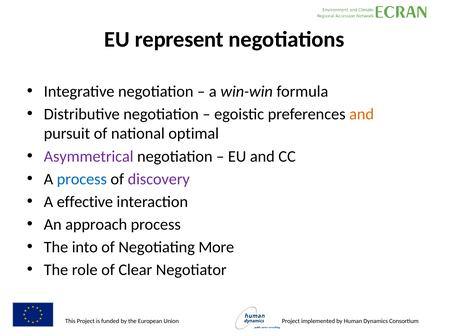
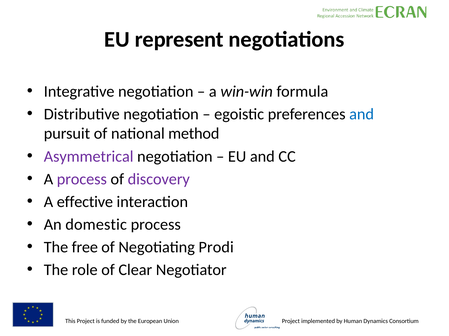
and at (362, 114) colour: orange -> blue
optimal: optimal -> method
process at (82, 179) colour: blue -> purple
approach: approach -> domestic
into: into -> free
More: More -> Prodi
